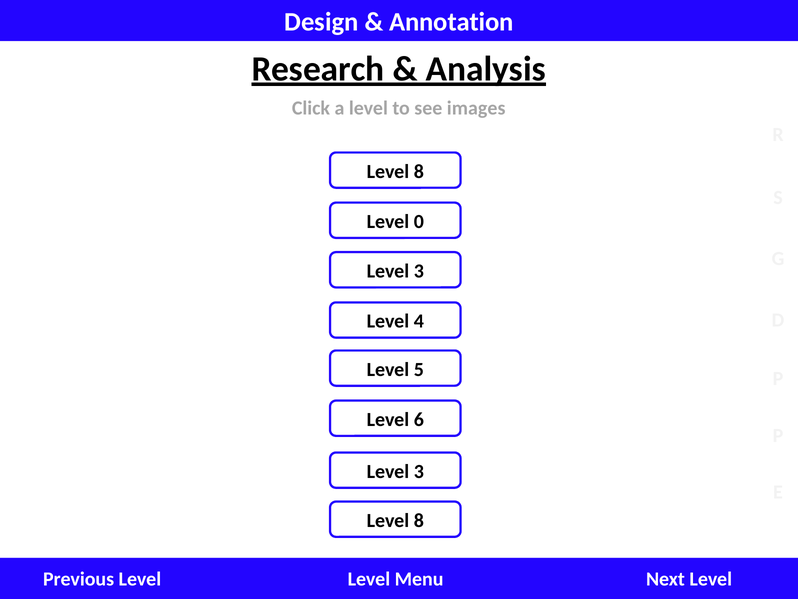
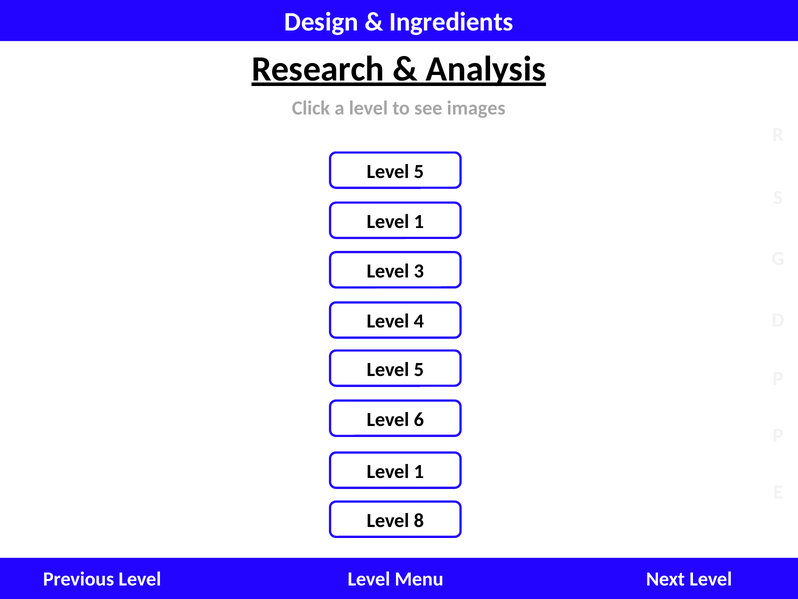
Annotation: Annotation -> Ingredients
8 at (419, 171): 8 -> 5
0 at (419, 221): 0 -> 1
3 at (419, 471): 3 -> 1
